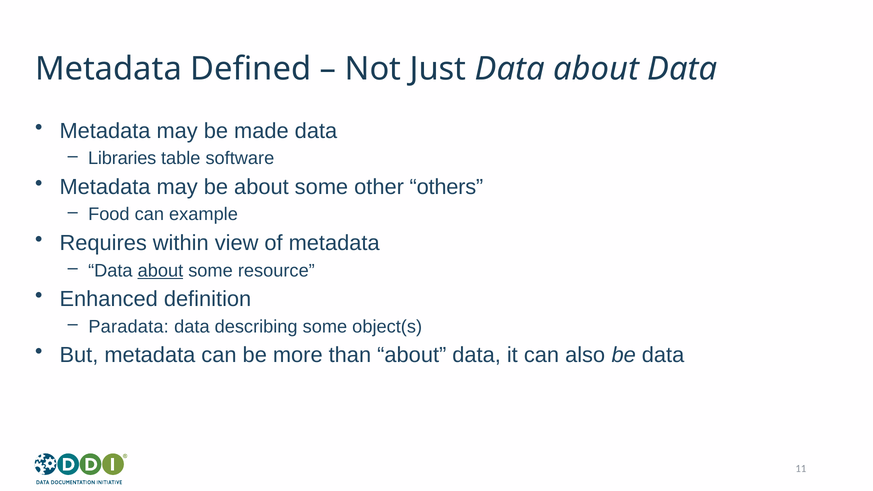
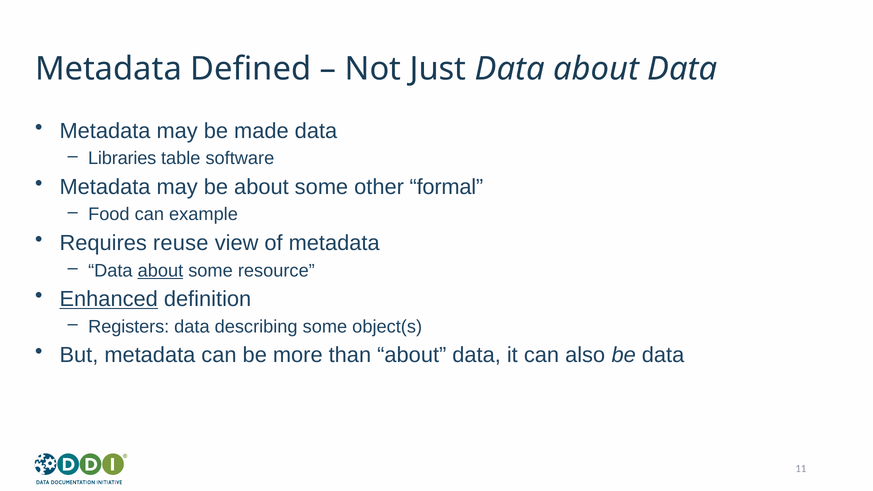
others: others -> formal
within: within -> reuse
Enhanced underline: none -> present
Paradata: Paradata -> Registers
